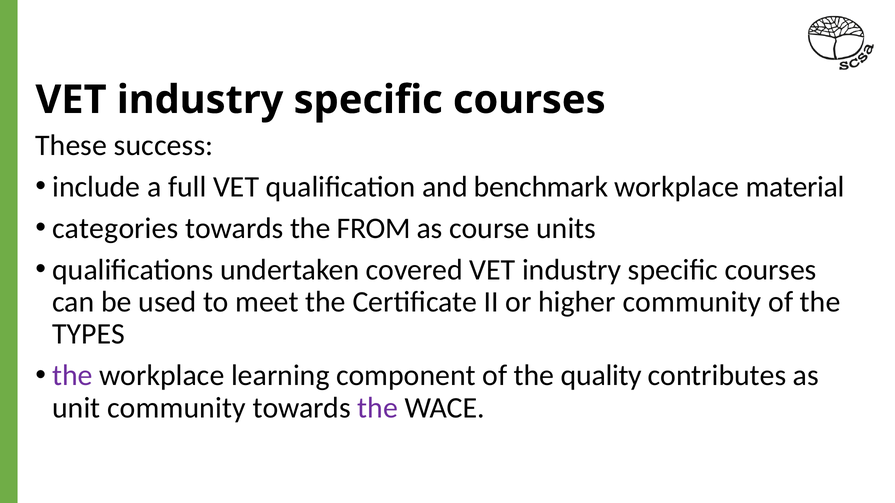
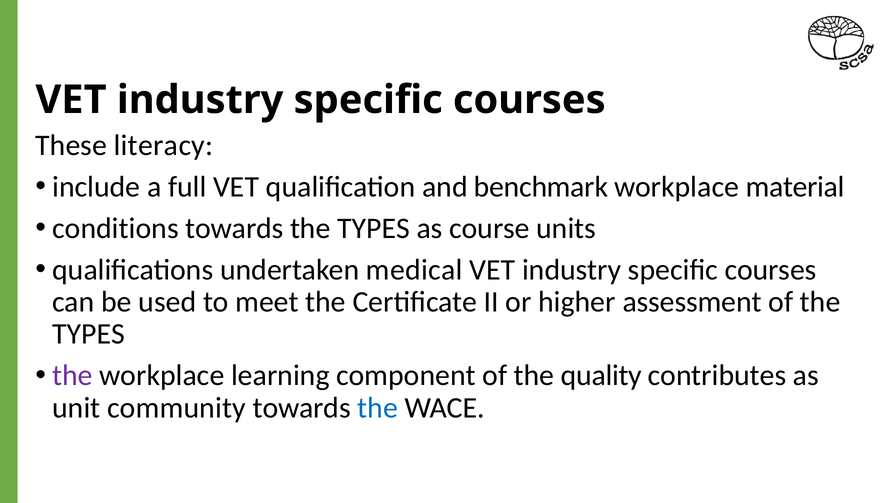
success: success -> literacy
categories: categories -> conditions
towards the FROM: FROM -> TYPES
covered: covered -> medical
higher community: community -> assessment
the at (378, 408) colour: purple -> blue
